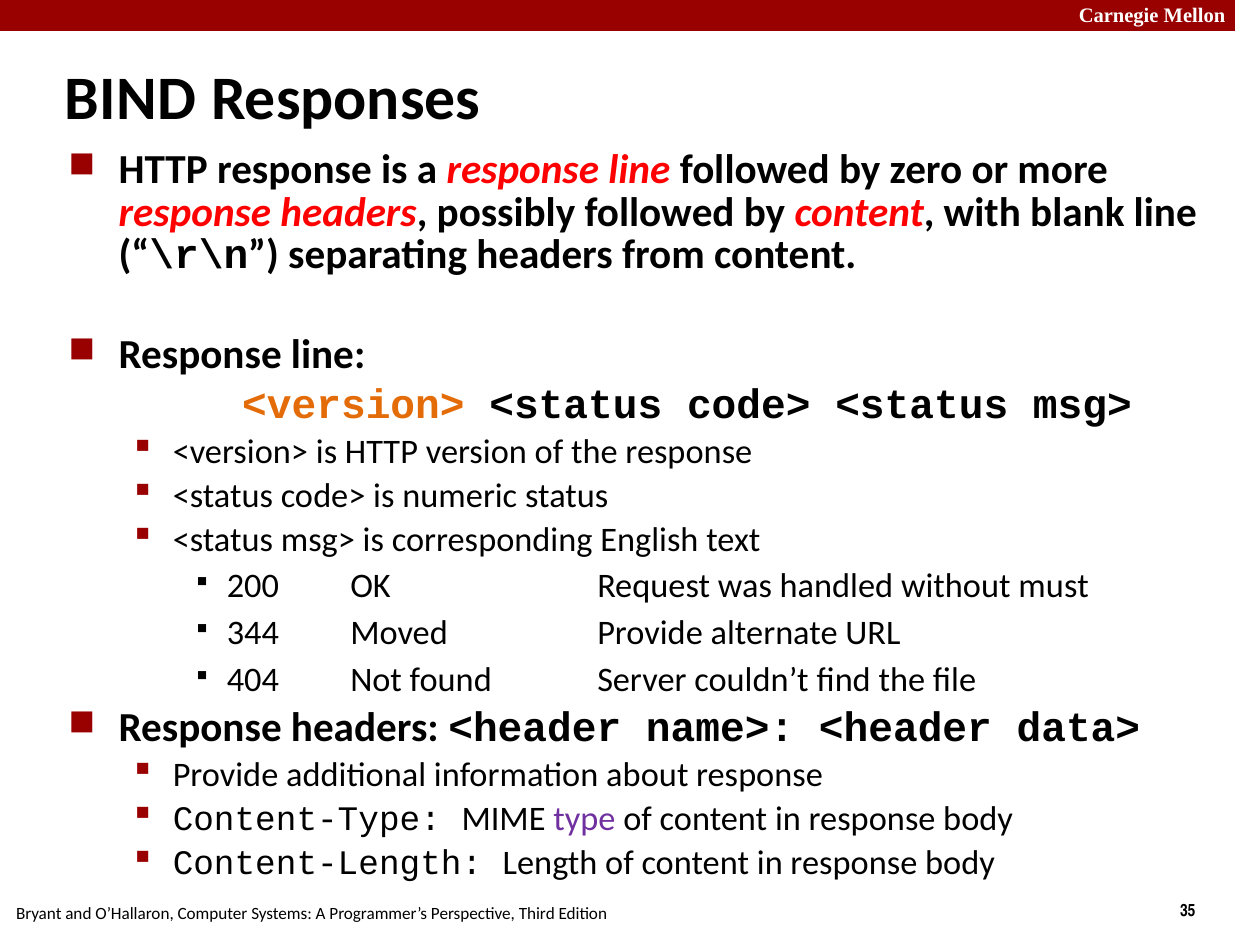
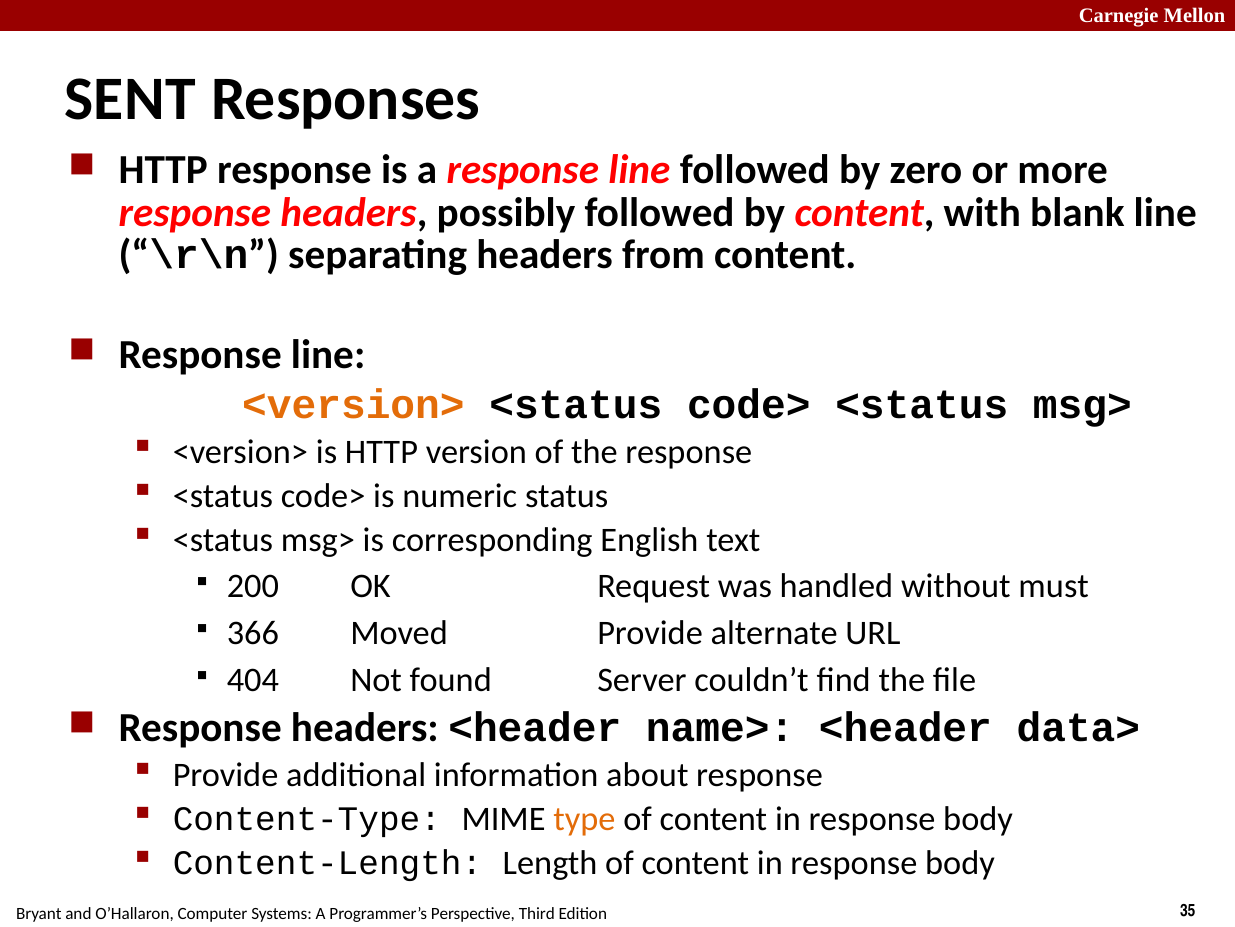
BIND: BIND -> SENT
344: 344 -> 366
type colour: purple -> orange
